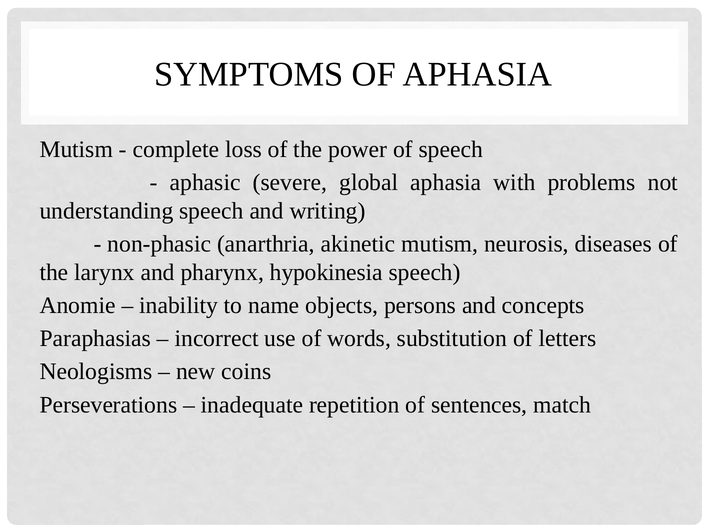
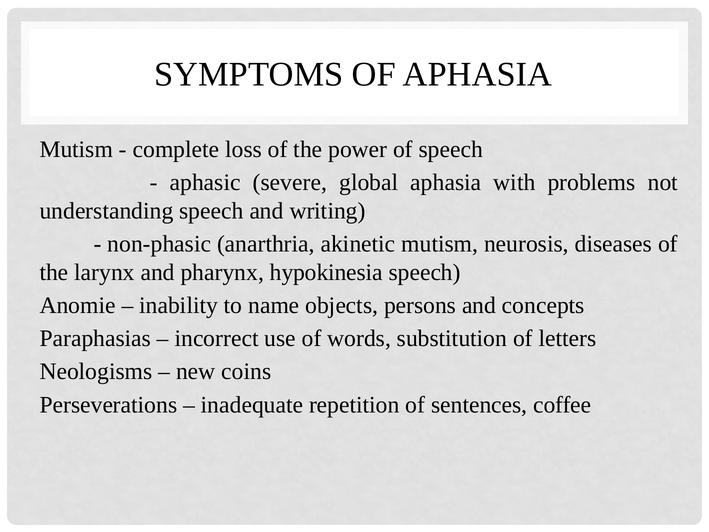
match: match -> coffee
